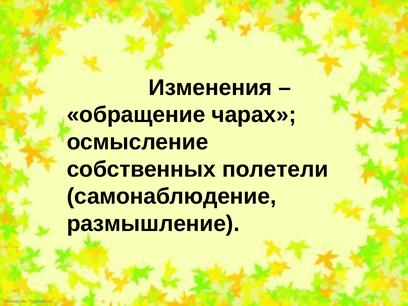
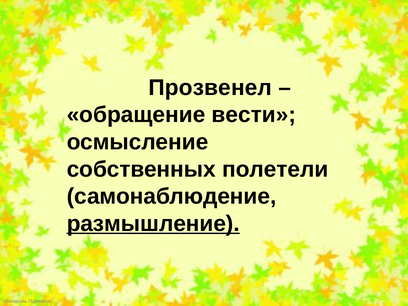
Изменения: Изменения -> Прозвенел
чарах: чарах -> вести
размышление underline: none -> present
